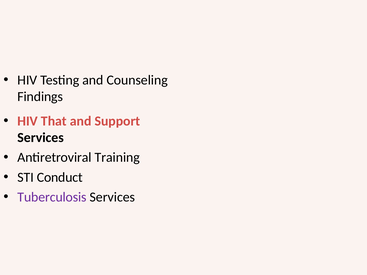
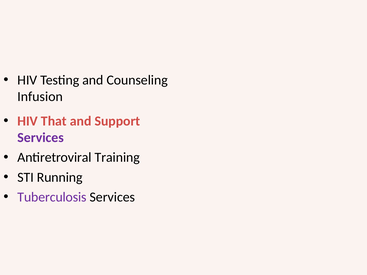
Findings: Findings -> Infusion
Services at (41, 138) colour: black -> purple
Conduct: Conduct -> Running
